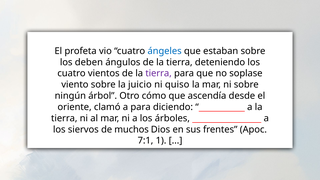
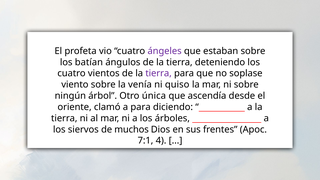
ángeles colour: blue -> purple
deben: deben -> batían
juicio: juicio -> venía
cómo: cómo -> única
1: 1 -> 4
